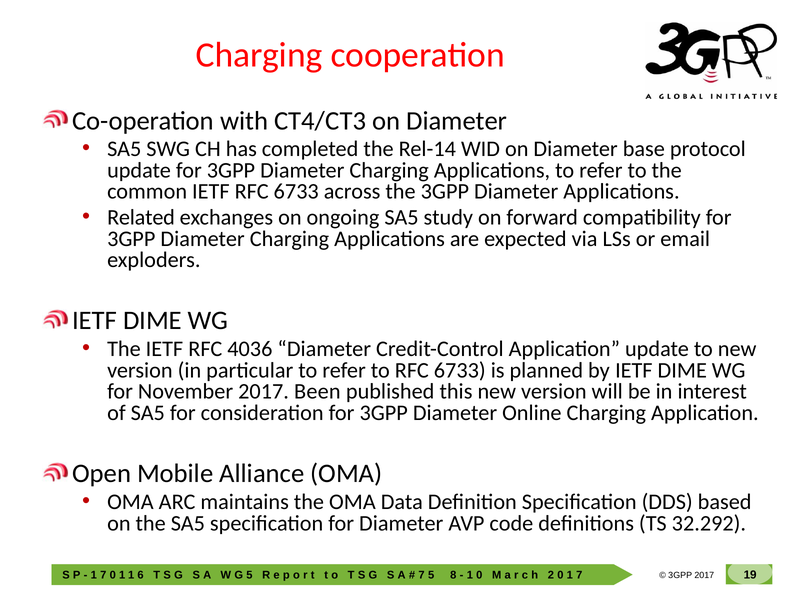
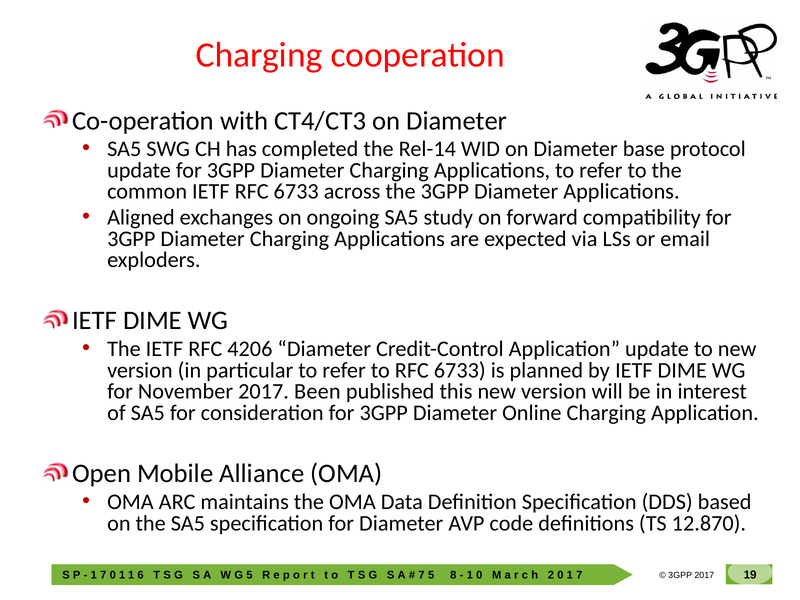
Related: Related -> Aligned
4036: 4036 -> 4206
32.292: 32.292 -> 12.870
